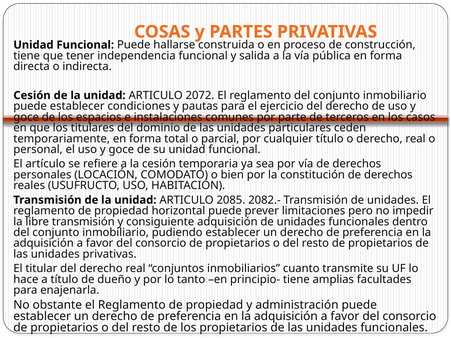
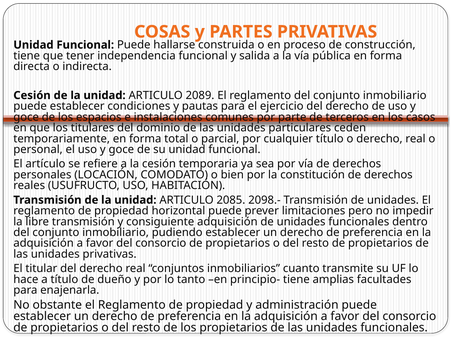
2072: 2072 -> 2089
2082.-: 2082.- -> 2098.-
